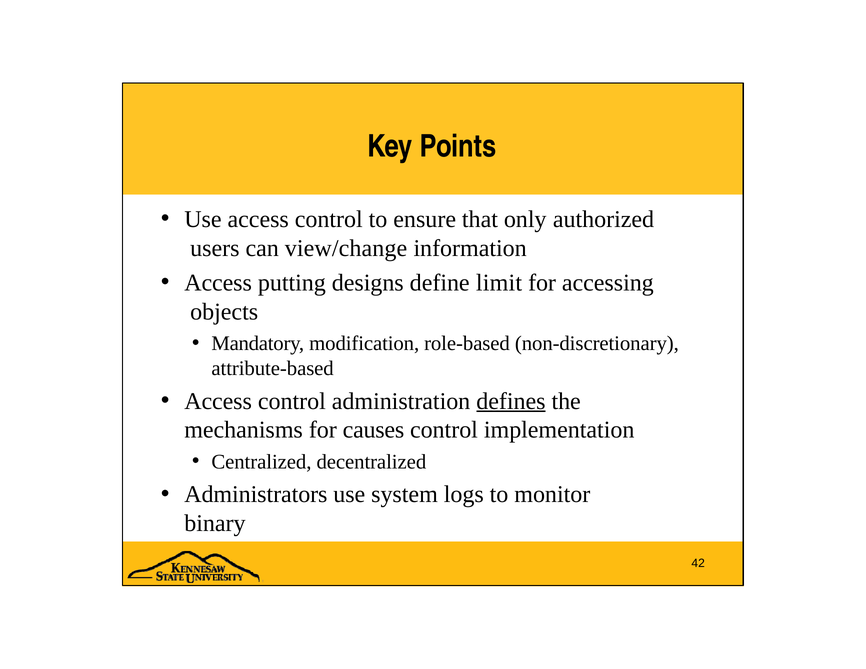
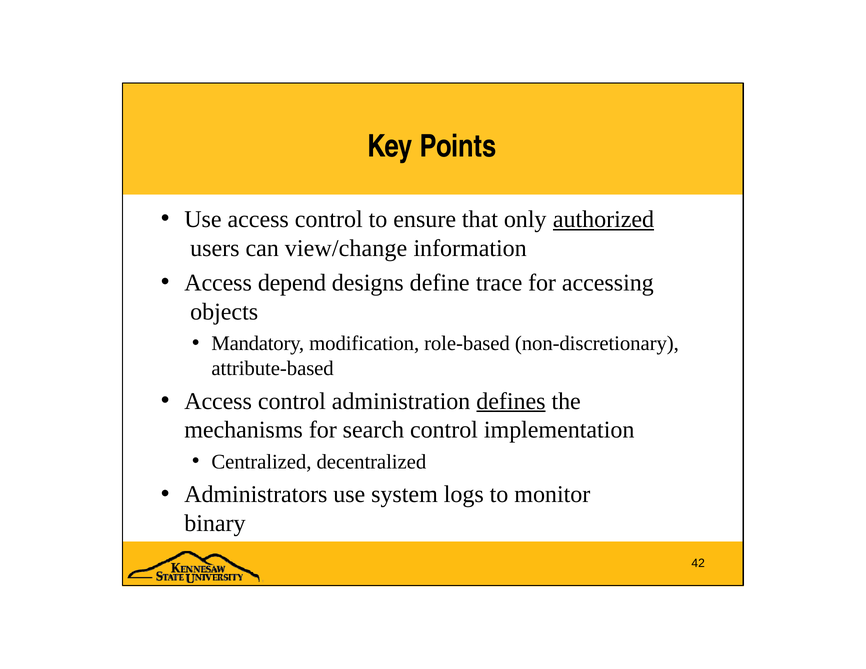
authorized underline: none -> present
putting: putting -> depend
limit: limit -> trace
causes: causes -> search
